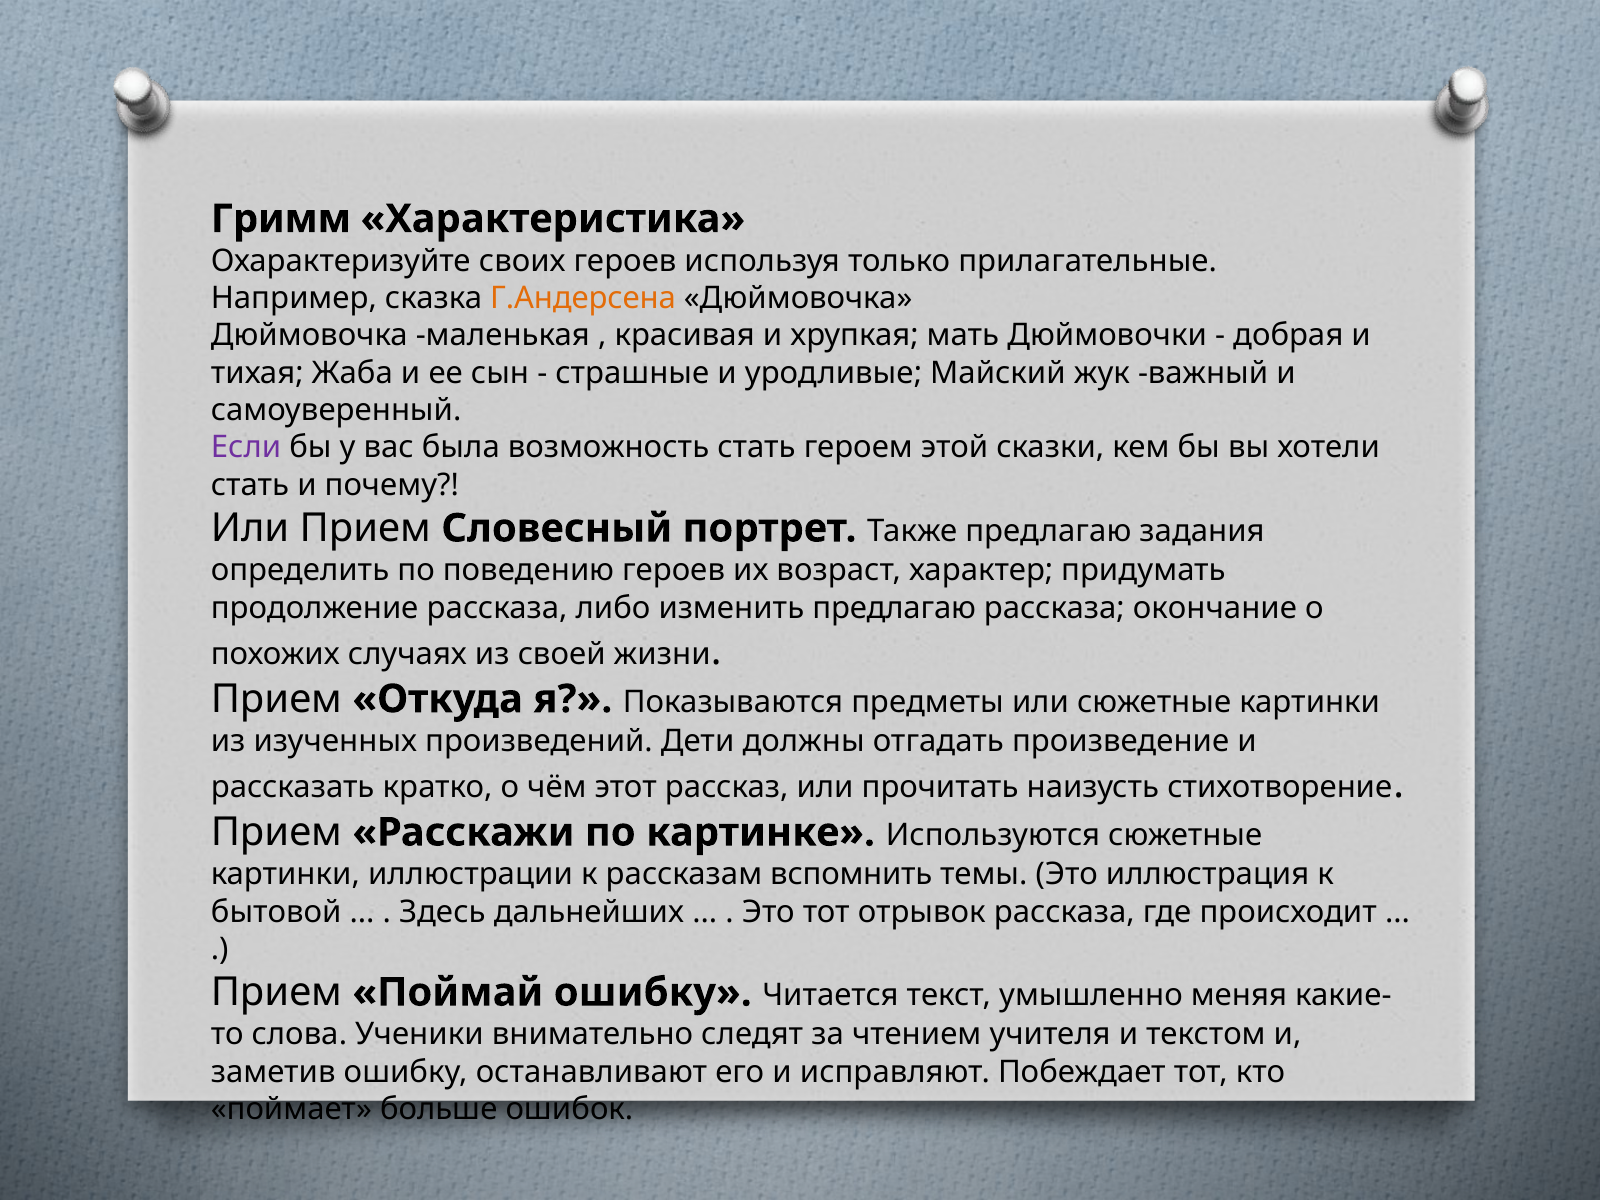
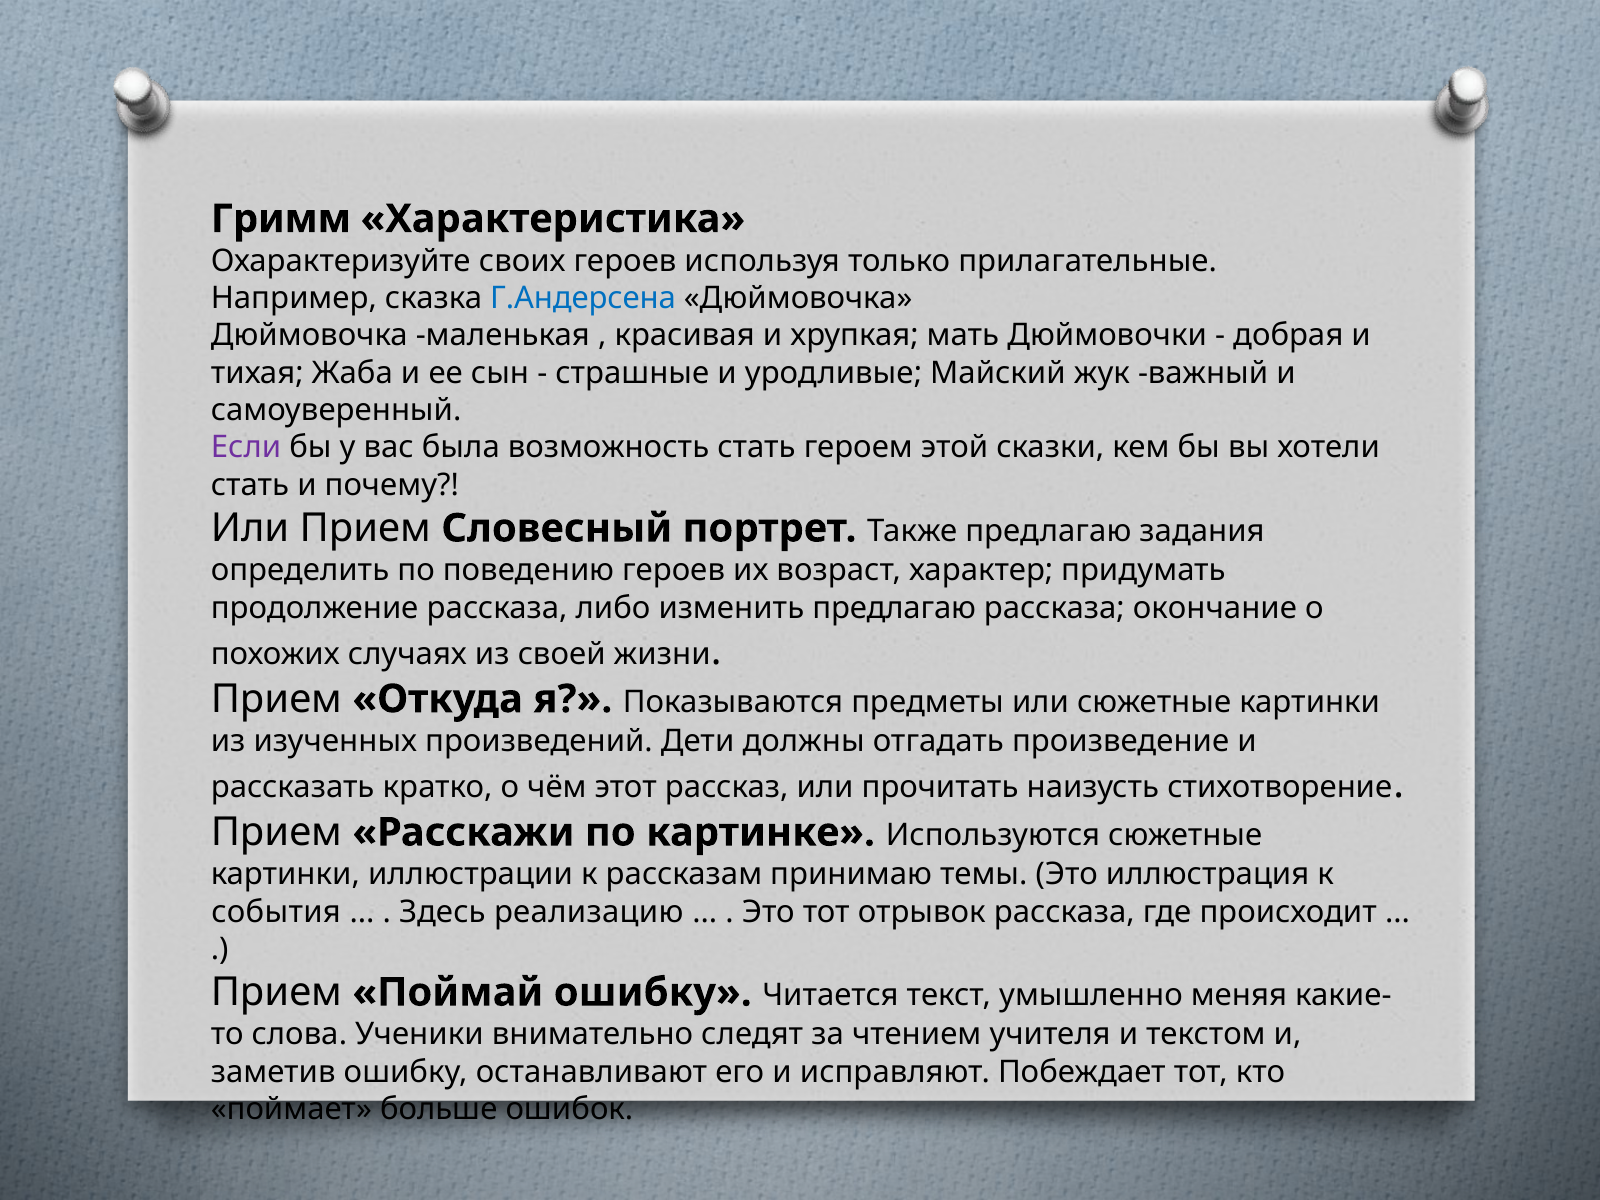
Г.Андерсена colour: orange -> blue
вспомнить: вспомнить -> принимаю
бытовой: бытовой -> события
дальнейших: дальнейших -> реализацию
